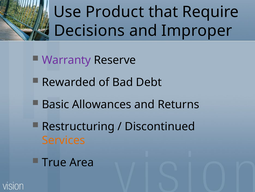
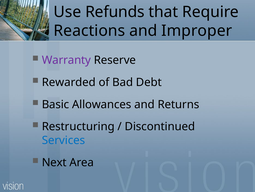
Product: Product -> Refunds
Decisions: Decisions -> Reactions
Services colour: orange -> blue
True: True -> Next
